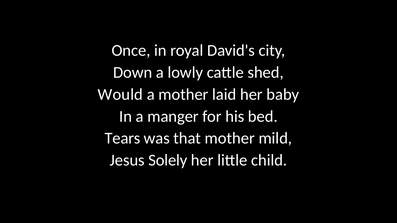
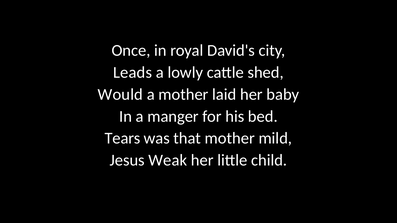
Down: Down -> Leads
Solely: Solely -> Weak
